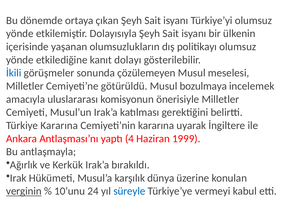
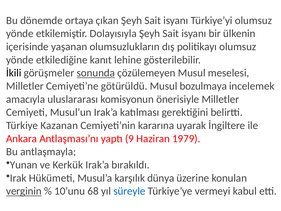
dolayı: dolayı -> lehine
İkili colour: blue -> black
sonunda underline: none -> present
Türkiye Kararına: Kararına -> Kazanan
4: 4 -> 9
1999: 1999 -> 1979
Ağırlık: Ağırlık -> Yunan
24: 24 -> 68
